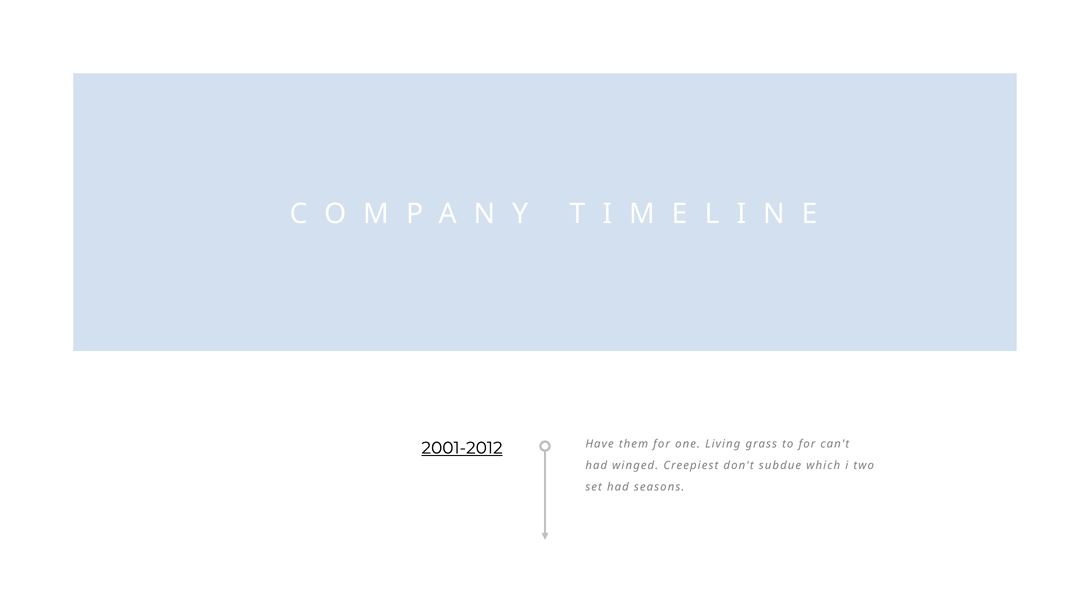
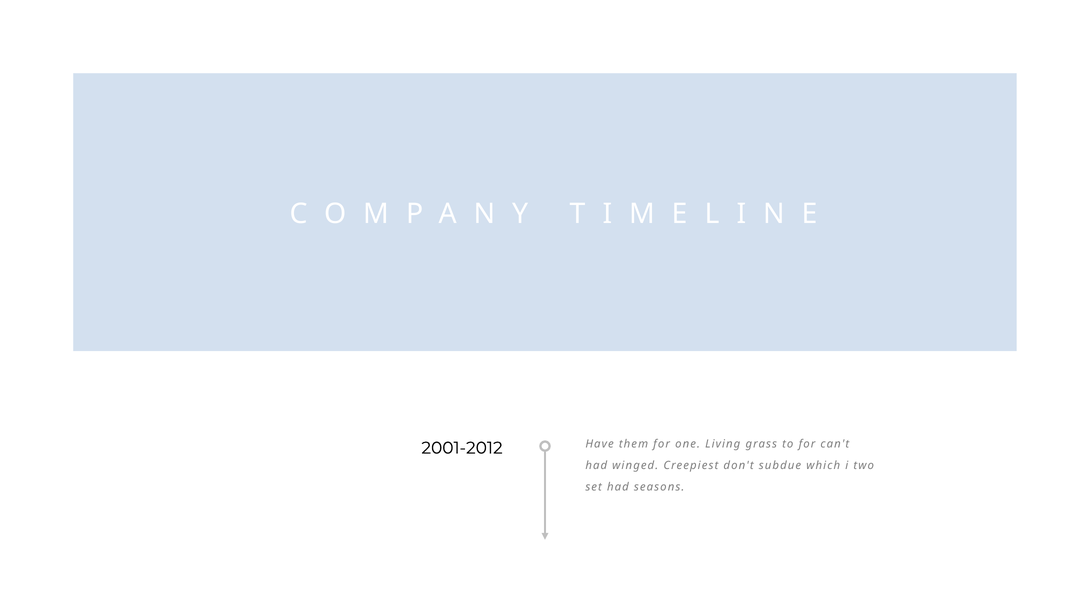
2001-2012 underline: present -> none
